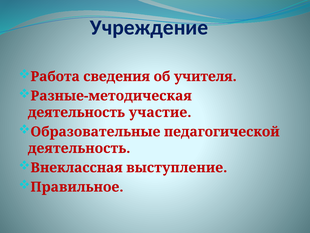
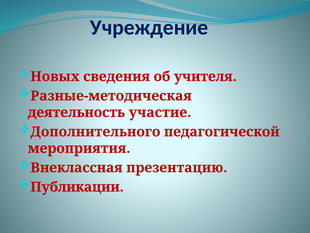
Работа: Работа -> Новых
Образовательные: Образовательные -> Дополнительного
деятельность at (79, 148): деятельность -> мероприятия
выступление: выступление -> презентацию
Правильное: Правильное -> Публикации
